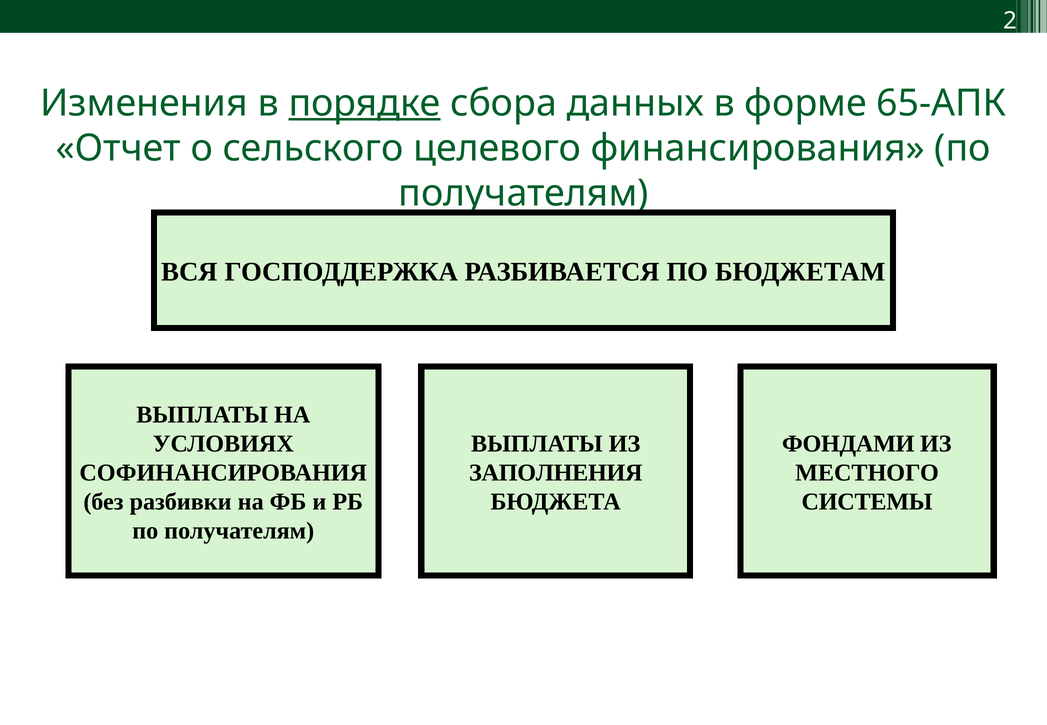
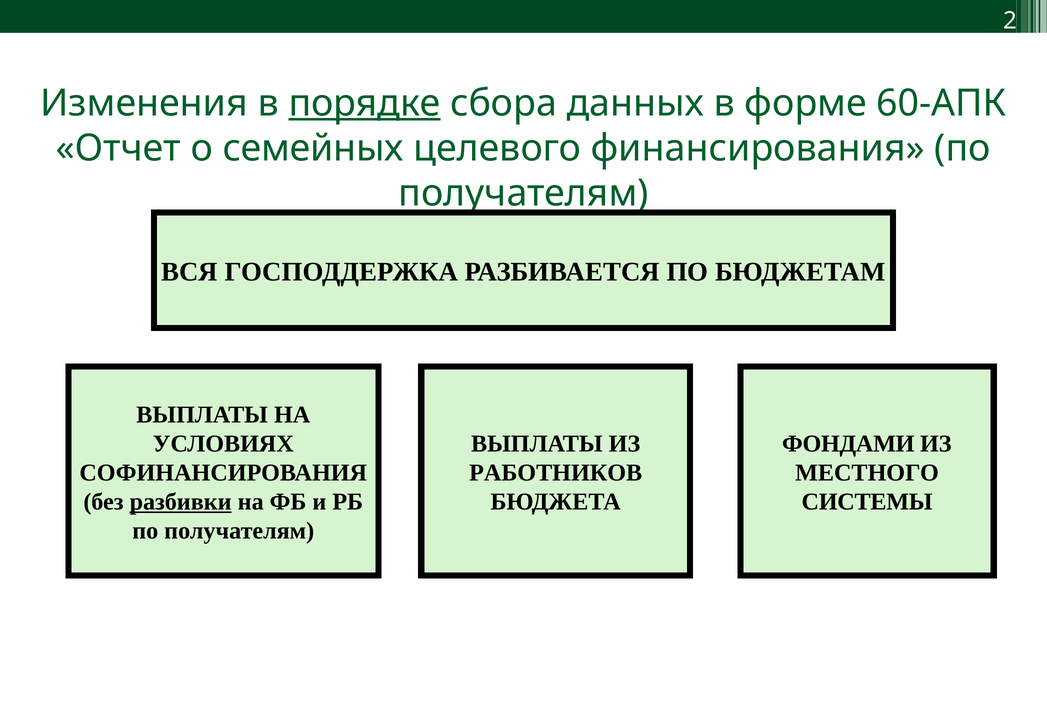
65-АПК: 65-АПК -> 60-АПК
сельского: сельского -> семейных
ЗАПОЛНЕНИЯ: ЗАПОЛНЕНИЯ -> РАБОТНИКОВ
разбивки underline: none -> present
